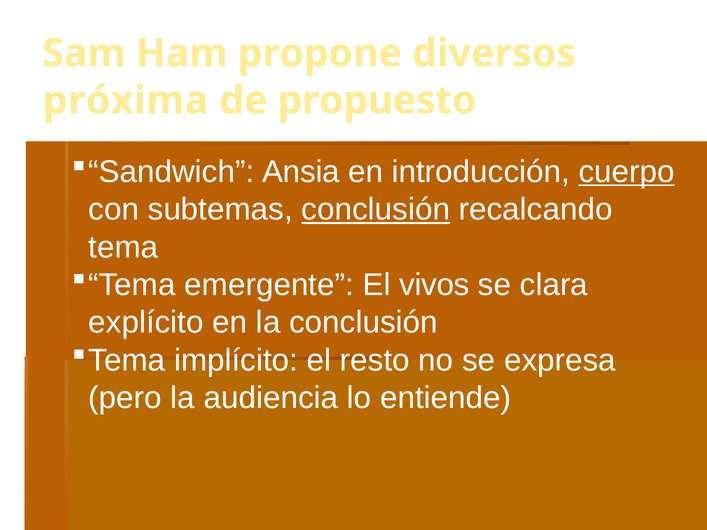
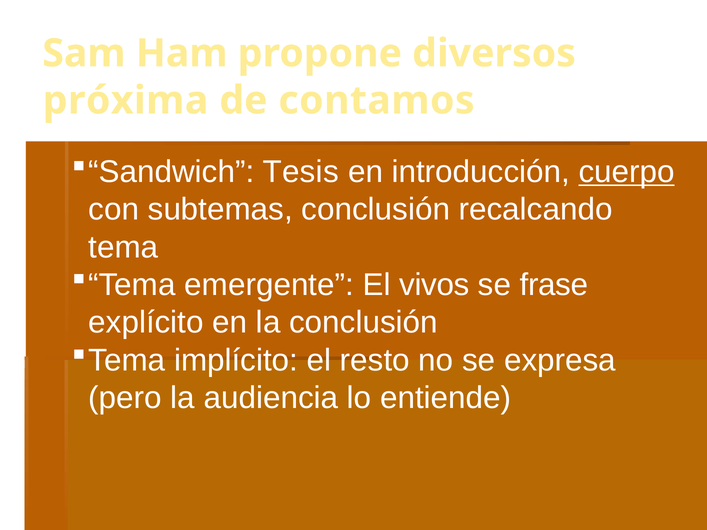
propuesto: propuesto -> contamos
Ansia: Ansia -> Tesis
conclusión at (376, 210) underline: present -> none
clara: clara -> frase
